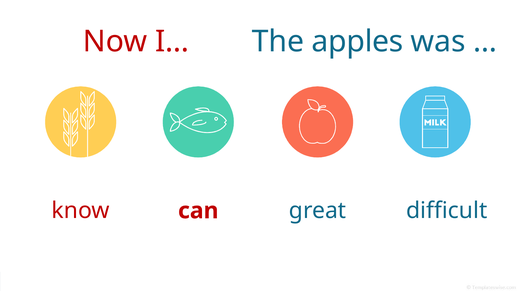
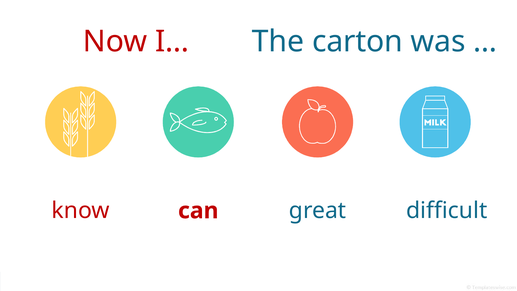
apples: apples -> carton
